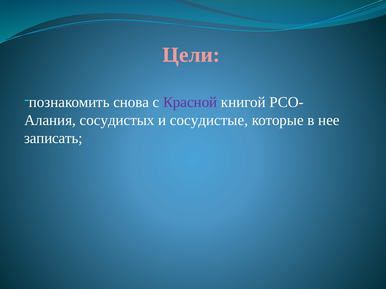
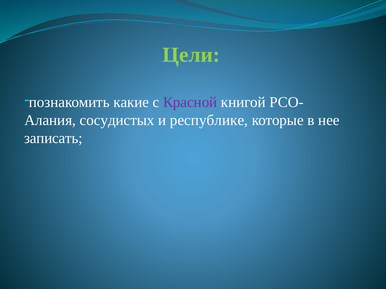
Цели colour: pink -> light green
снова: снова -> какие
сосудистые: сосудистые -> республике
